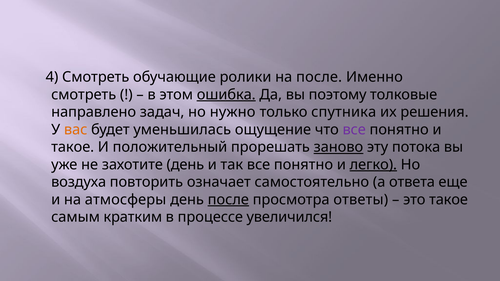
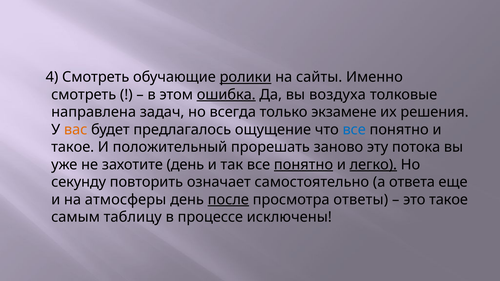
ролики underline: none -> present
на после: после -> сайты
поэтому: поэтому -> воздуха
направлено: направлено -> направлена
нужно: нужно -> всегда
спутника: спутника -> экзамене
уменьшилась: уменьшилась -> предлагалось
все at (354, 130) colour: purple -> blue
заново underline: present -> none
понятно at (304, 165) underline: none -> present
воздуха: воздуха -> секунду
кратким: кратким -> таблицу
увеличился: увеличился -> исключены
